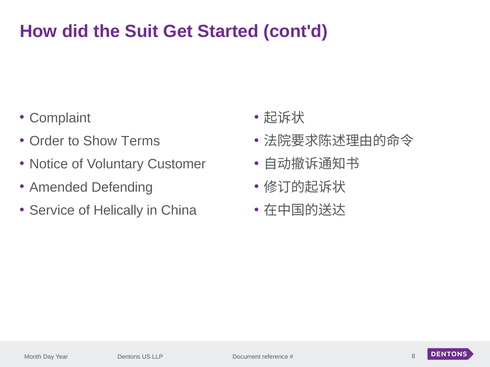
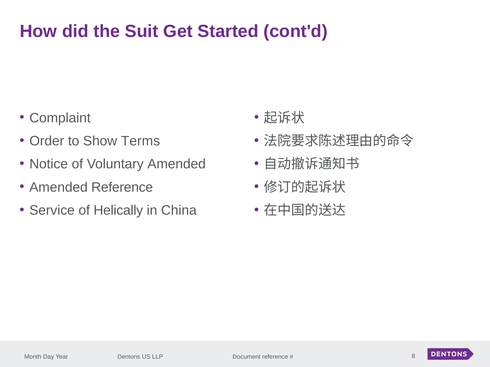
Voluntary Customer: Customer -> Amended
Amended Defending: Defending -> Reference
